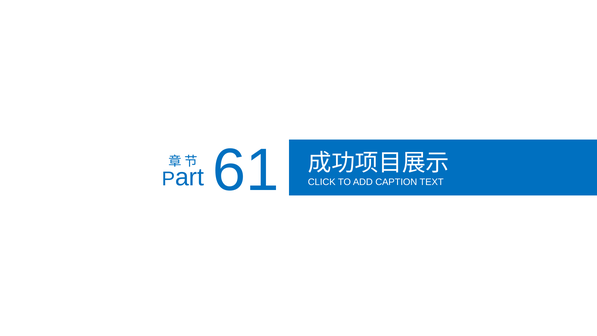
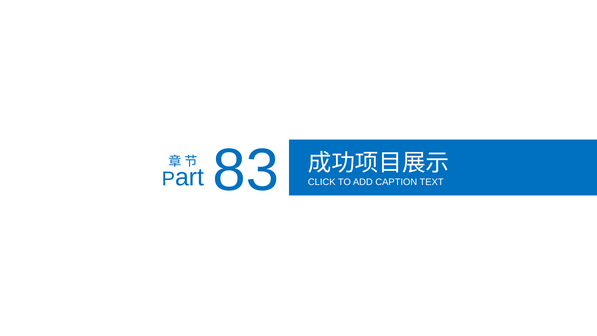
61: 61 -> 83
